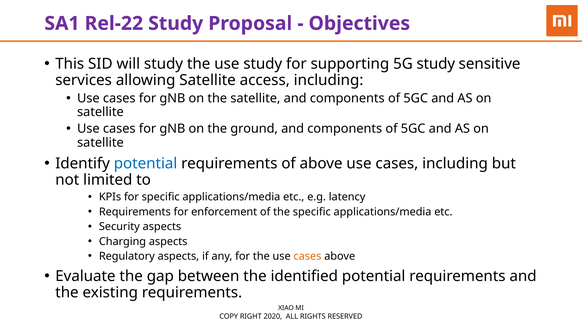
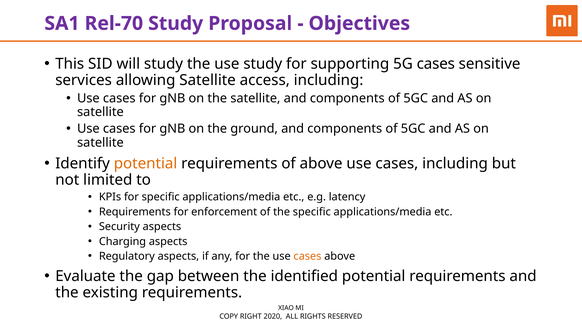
Rel-22: Rel-22 -> Rel-70
5G study: study -> cases
potential at (146, 164) colour: blue -> orange
